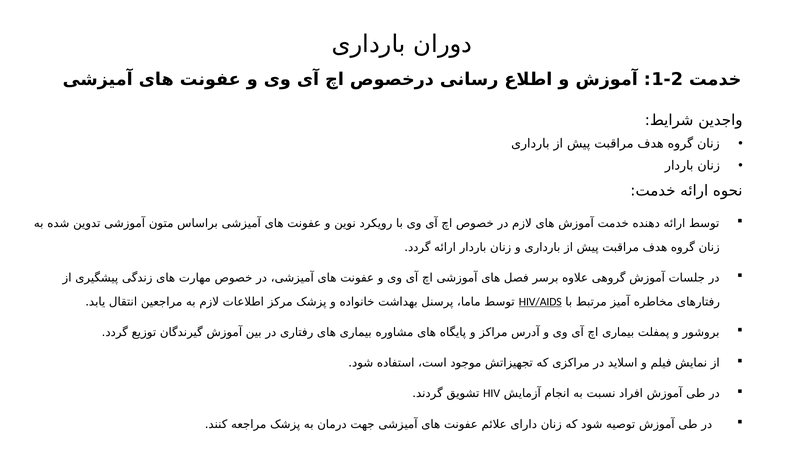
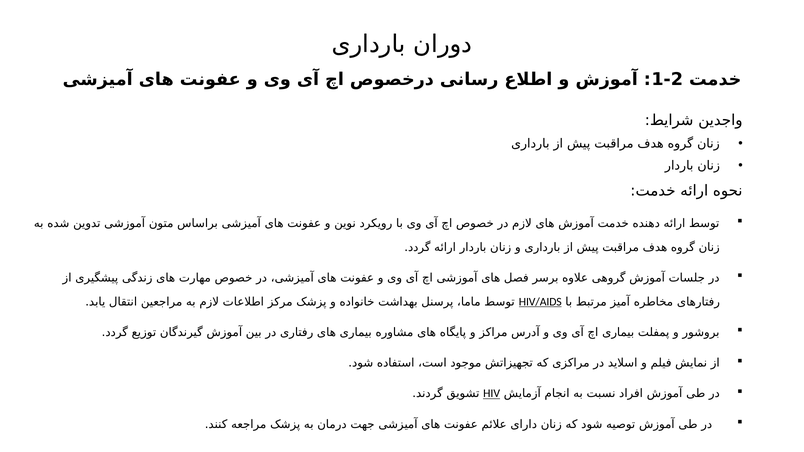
HIV underline: none -> present
